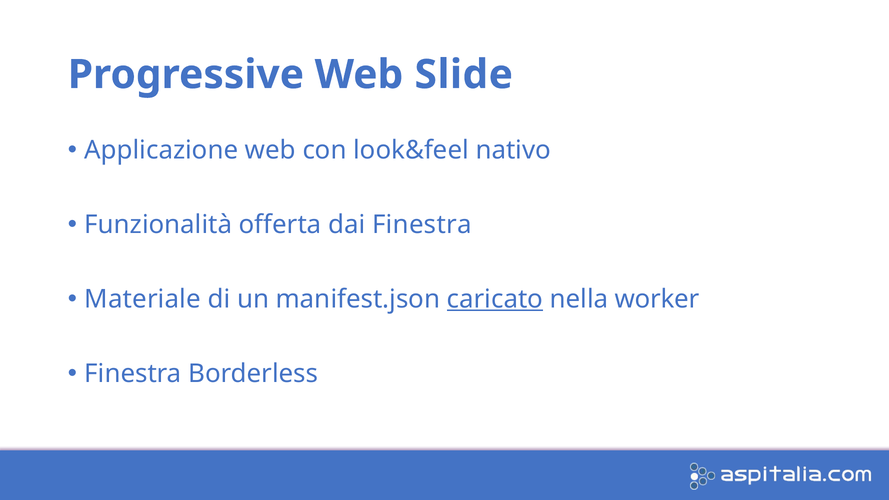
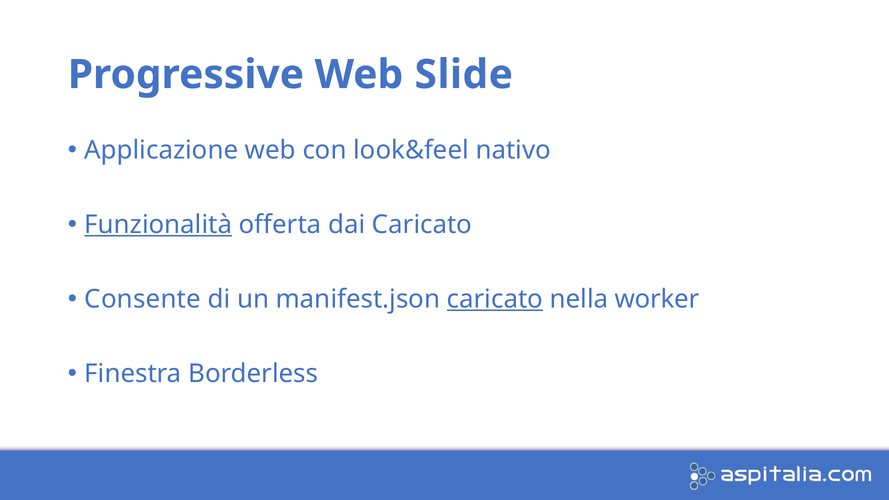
Funzionalità underline: none -> present
dai Finestra: Finestra -> Caricato
Materiale: Materiale -> Consente
